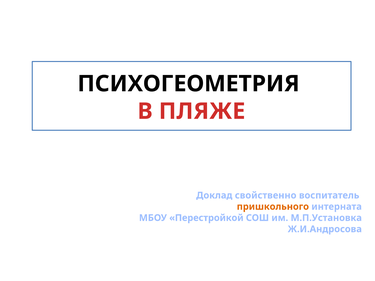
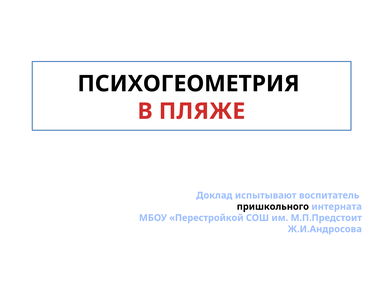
свойственно: свойственно -> испытывают
пришкольного colour: orange -> black
М.П.Установка: М.П.Установка -> М.П.Предстоит
